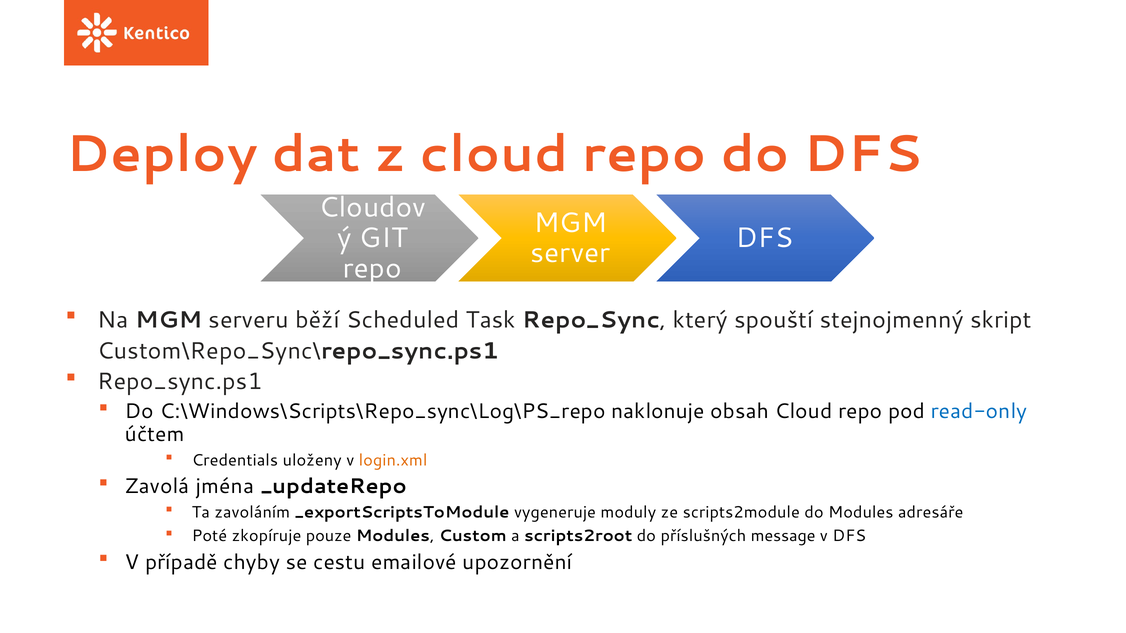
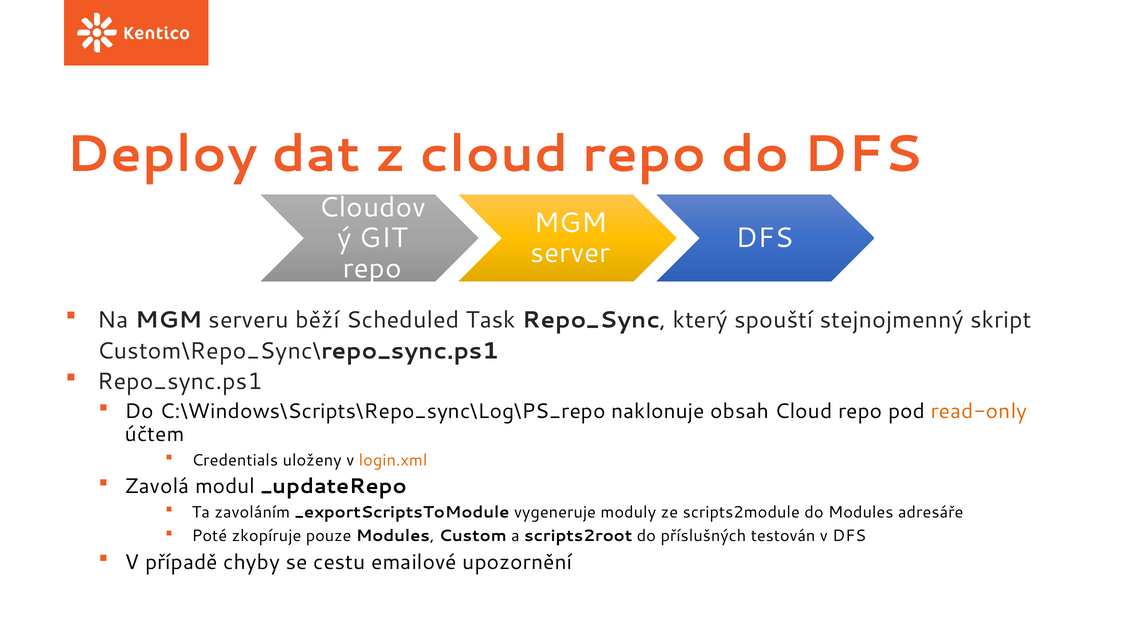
read-only colour: blue -> orange
jména: jména -> modul
message: message -> testován
